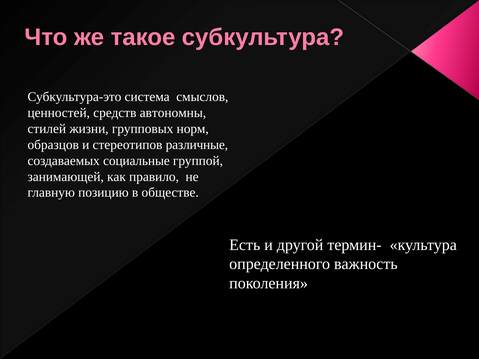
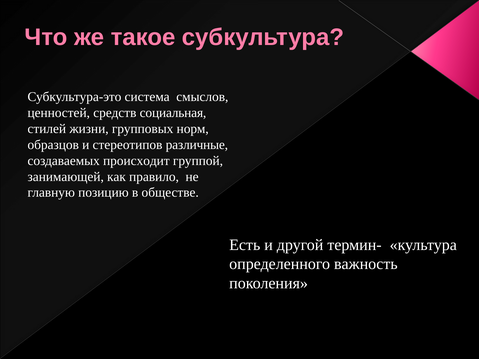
автономны: автономны -> социальная
социальные: социальные -> происходит
